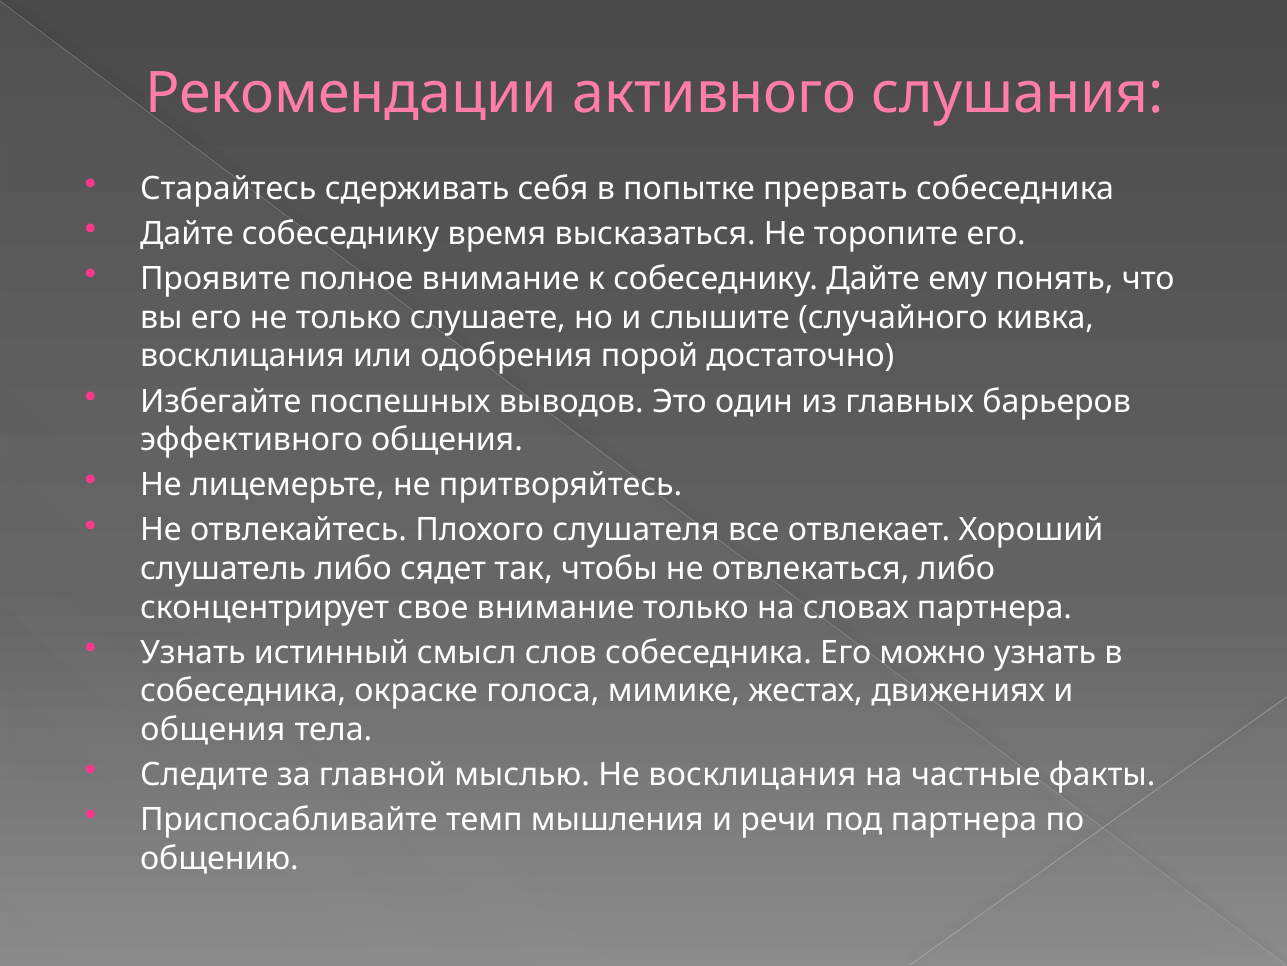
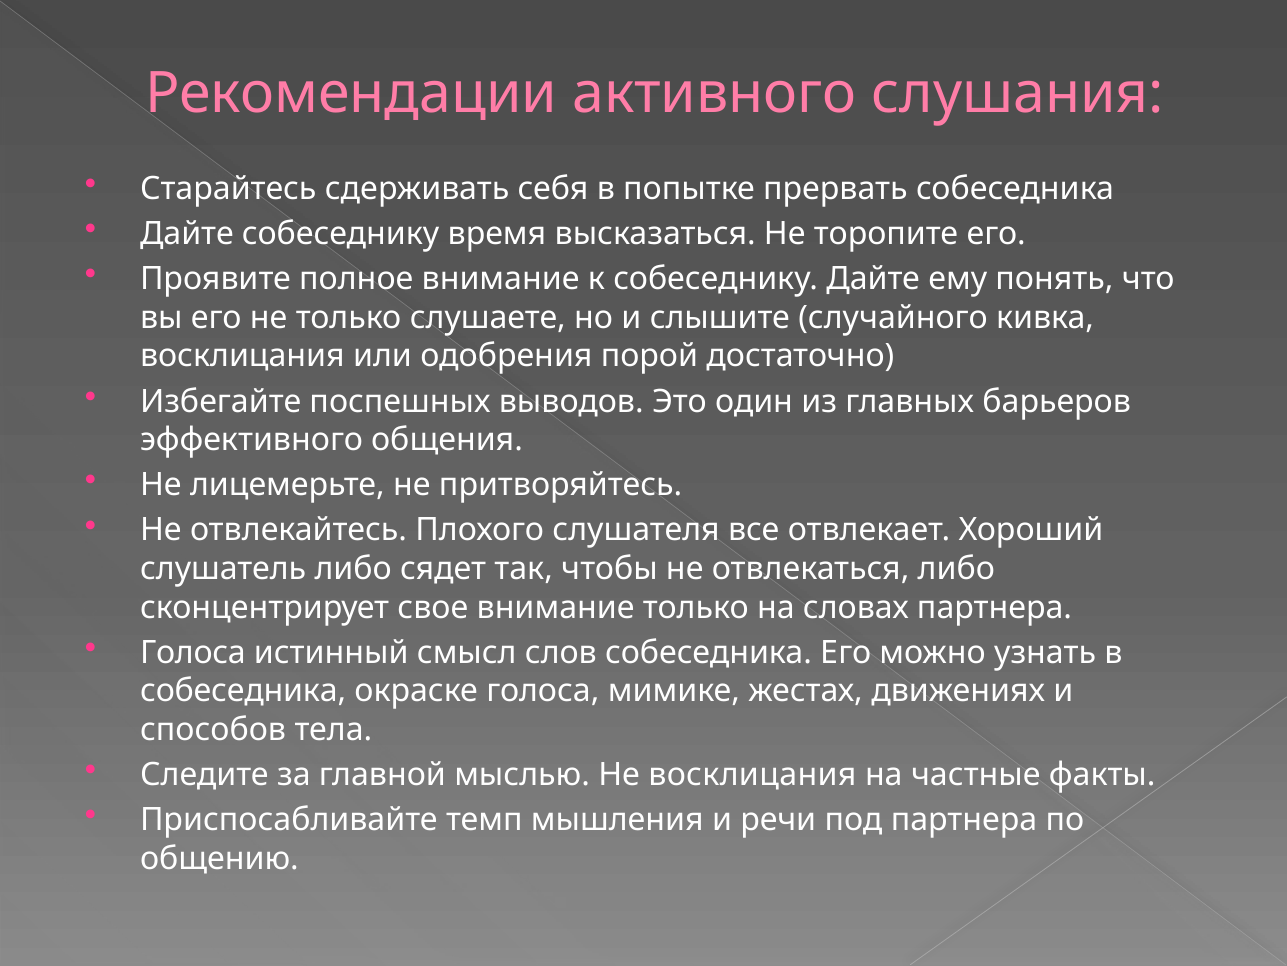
Узнать at (193, 652): Узнать -> Голоса
общения at (213, 729): общения -> способов
